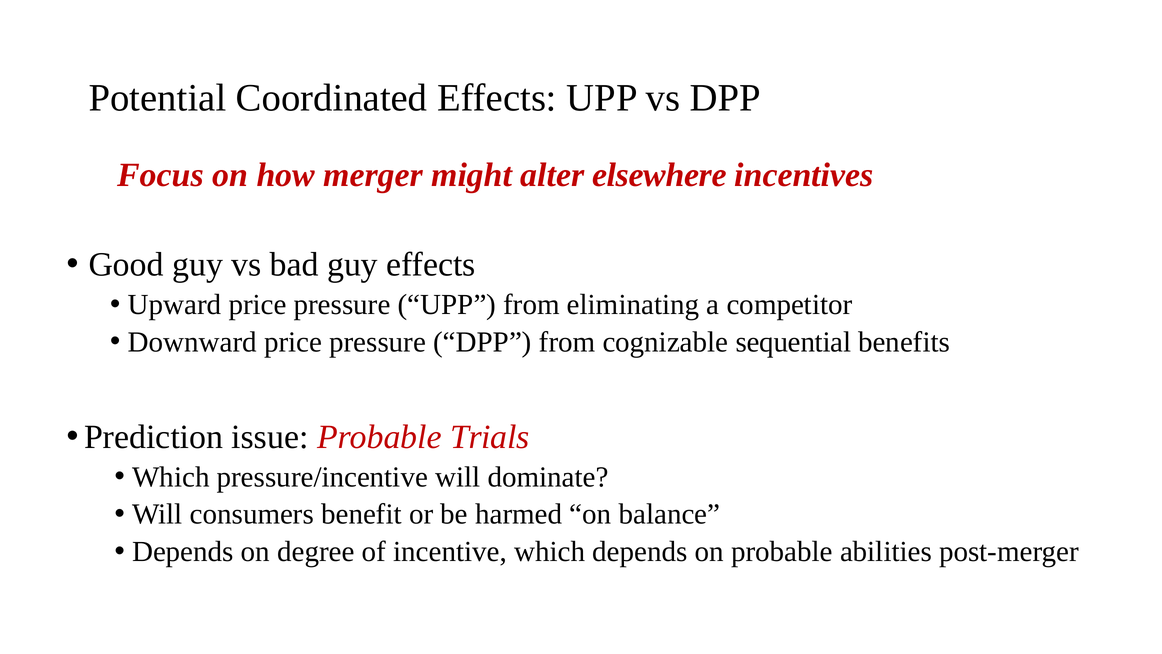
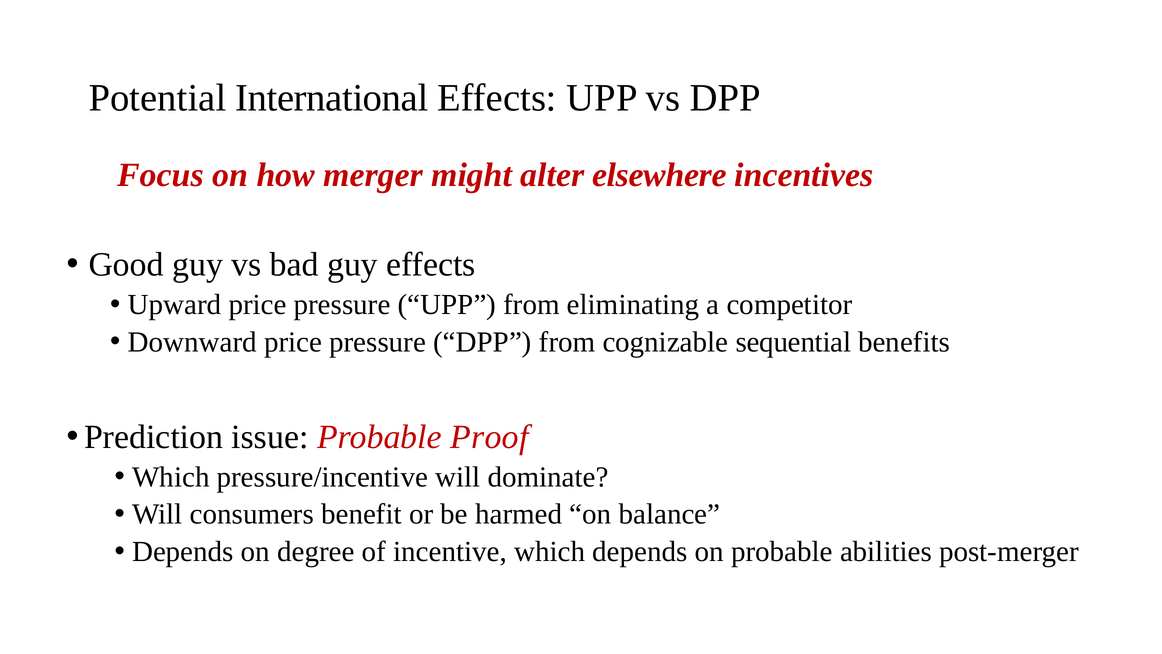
Coordinated: Coordinated -> International
Trials: Trials -> Proof
